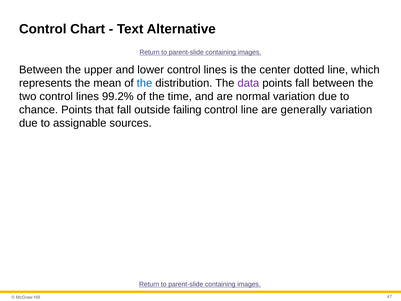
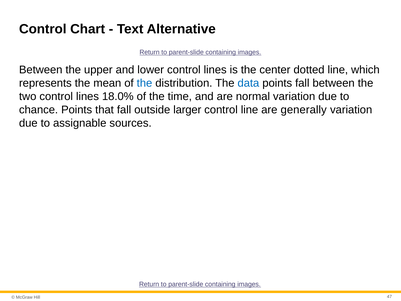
data colour: purple -> blue
99.2%: 99.2% -> 18.0%
failing: failing -> larger
